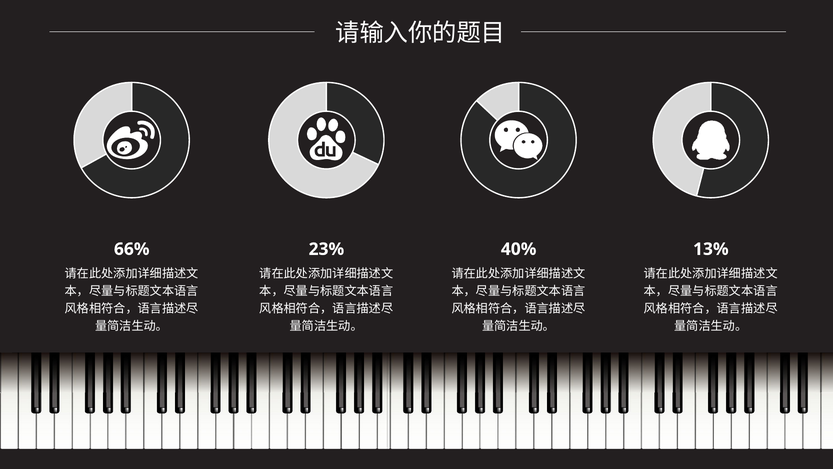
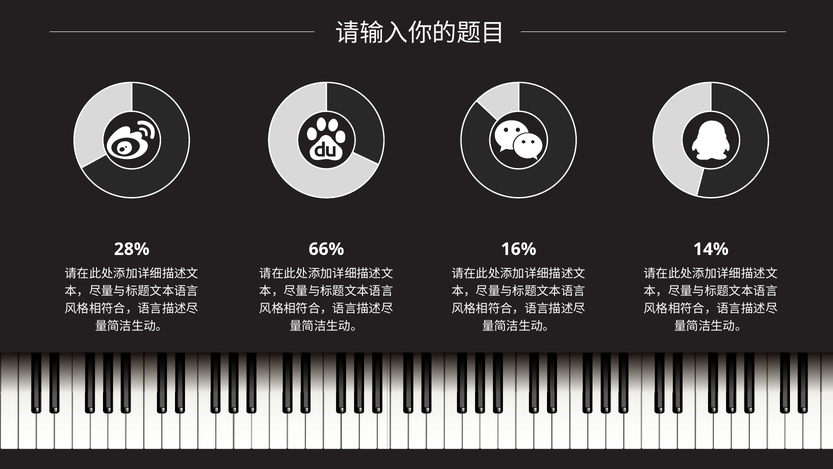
66%: 66% -> 28%
23%: 23% -> 66%
40%: 40% -> 16%
13%: 13% -> 14%
